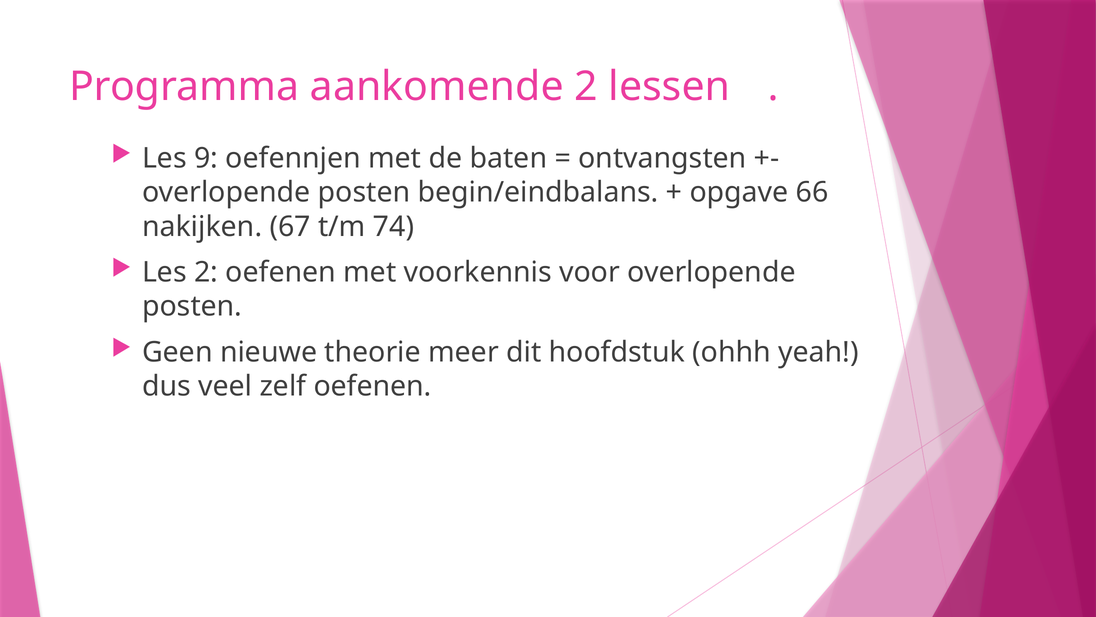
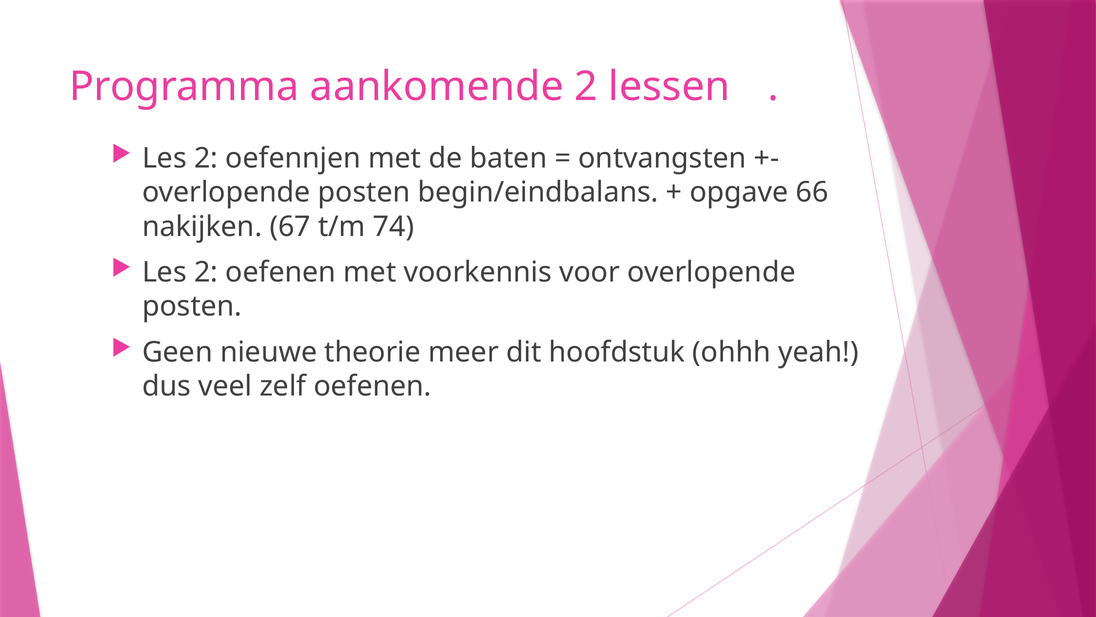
9 at (206, 158): 9 -> 2
